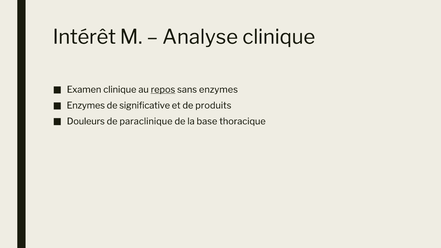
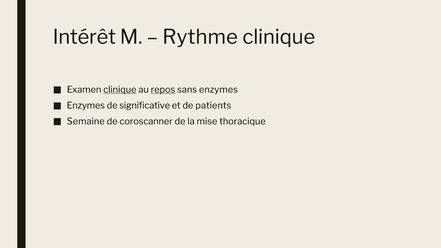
Analyse: Analyse -> Rythme
clinique at (120, 90) underline: none -> present
produits: produits -> patients
Douleurs: Douleurs -> Semaine
paraclinique: paraclinique -> coroscanner
base: base -> mise
